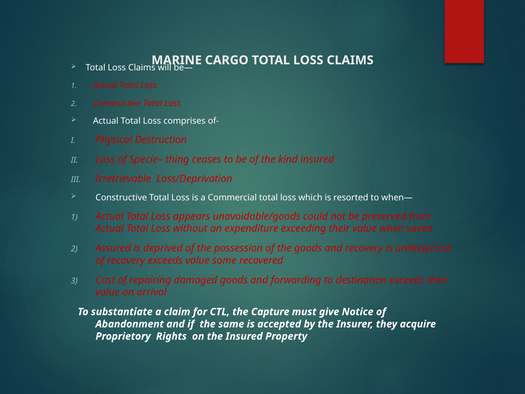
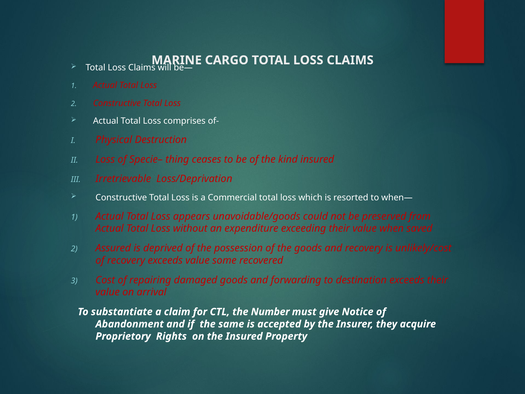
Capture: Capture -> Number
